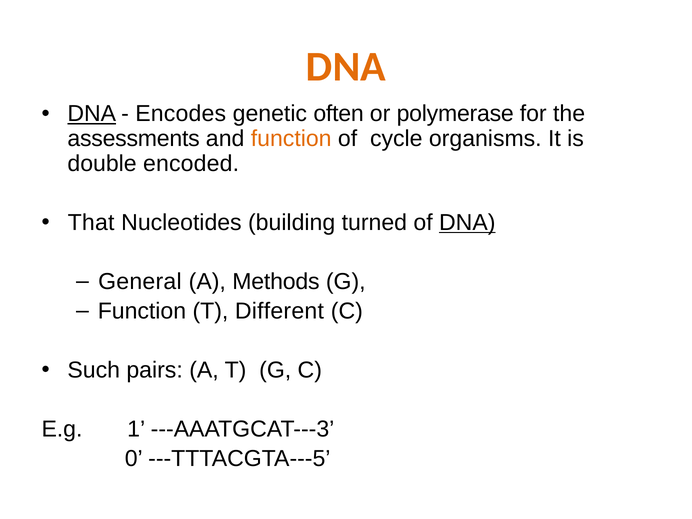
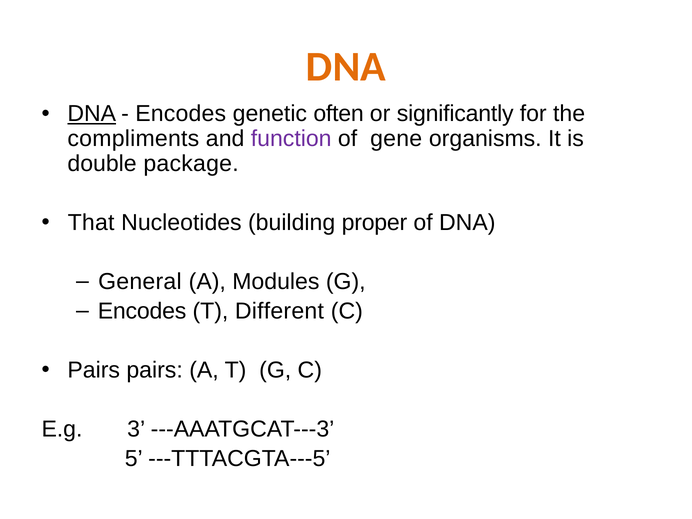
polymerase: polymerase -> significantly
assessments: assessments -> compliments
function at (291, 139) colour: orange -> purple
cycle: cycle -> gene
encoded: encoded -> package
turned: turned -> proper
DNA at (467, 223) underline: present -> none
Methods: Methods -> Modules
Function at (142, 311): Function -> Encodes
Such at (94, 370): Such -> Pairs
1: 1 -> 3
0: 0 -> 5
